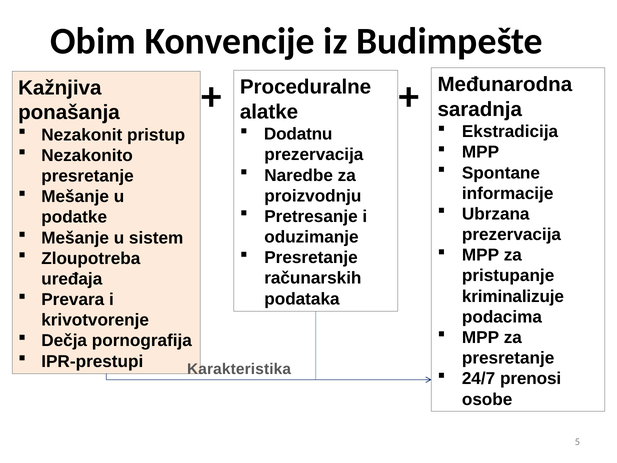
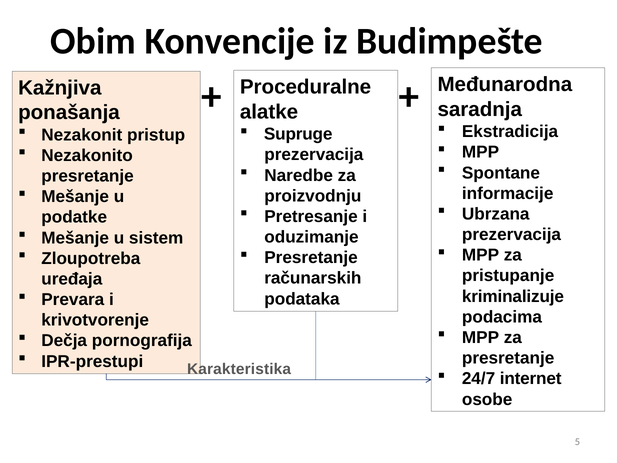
Dodatnu: Dodatnu -> Supruge
prenosi: prenosi -> internet
